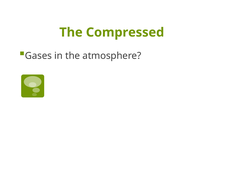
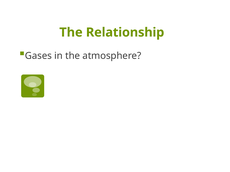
Compressed: Compressed -> Relationship
